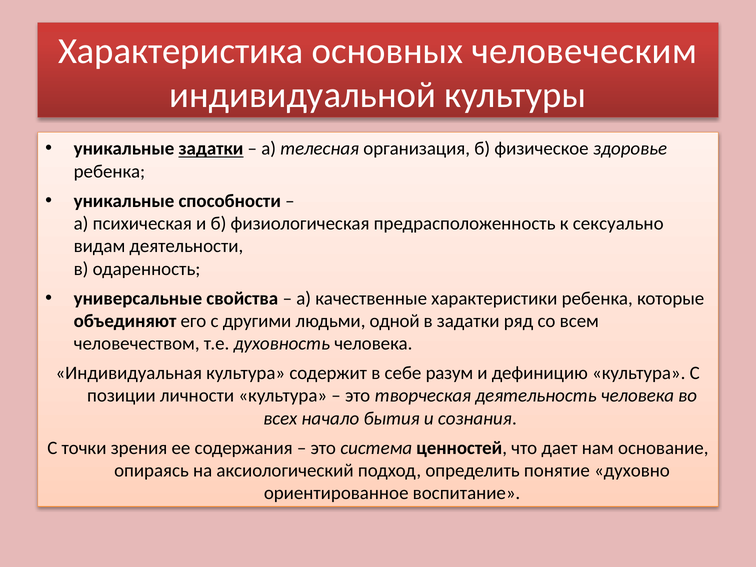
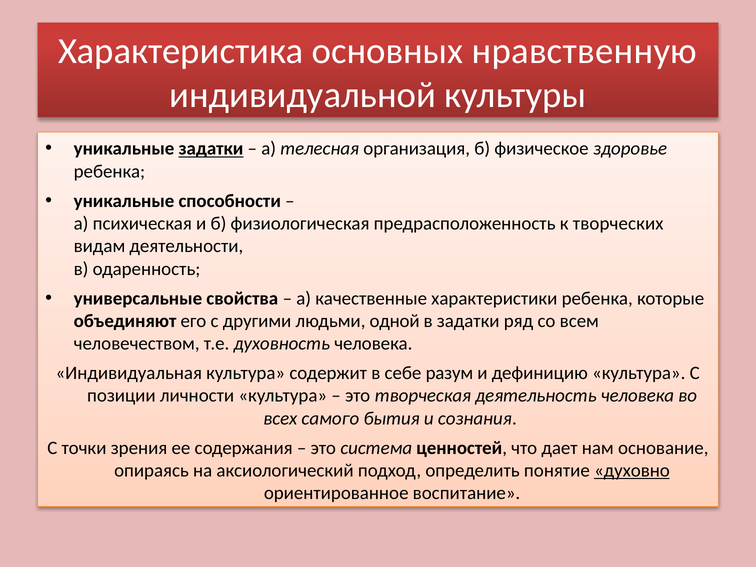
человеческим: человеческим -> нравственную
сексуально: сексуально -> творческих
начало: начало -> самого
духовно underline: none -> present
